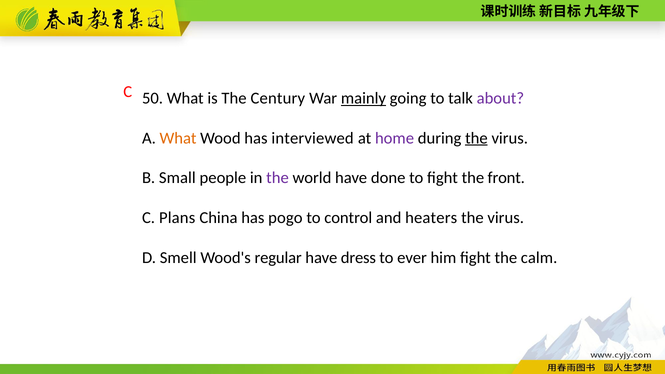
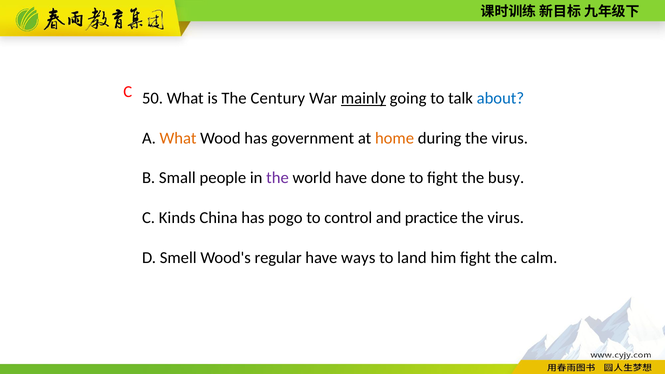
about colour: purple -> blue
interviewed: interviewed -> government
home colour: purple -> orange
the at (476, 138) underline: present -> none
front: front -> busy
Plans: Plans -> Kinds
heaters: heaters -> practice
dress: dress -> ways
ever: ever -> land
